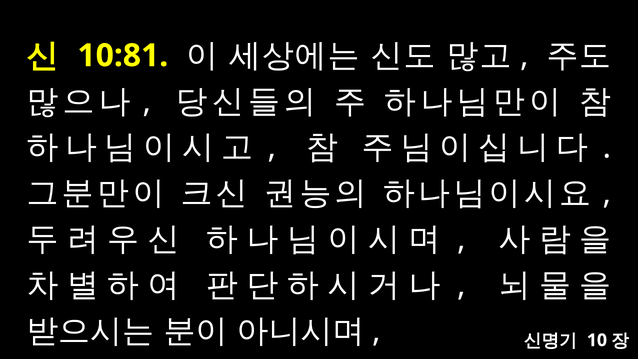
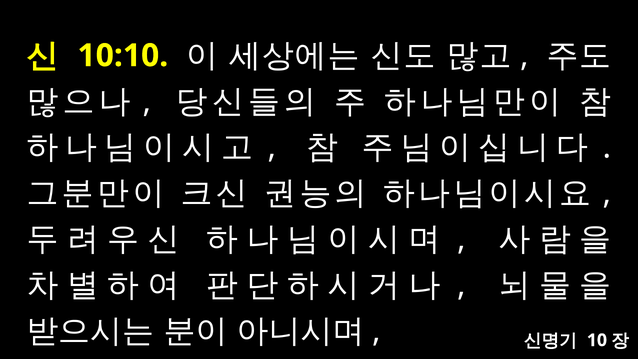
10:81: 10:81 -> 10:10
